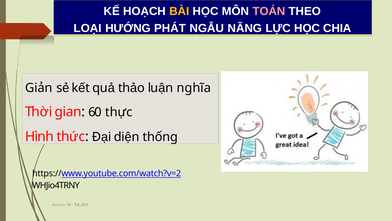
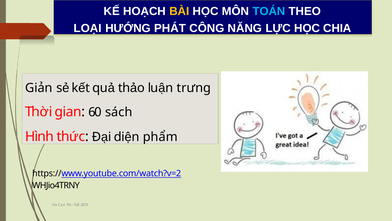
TOÁN colour: pink -> light blue
NGẪU: NGẪU -> CÔNG
nghĩa: nghĩa -> trưng
thực: thực -> sách
thống: thống -> phẩm
